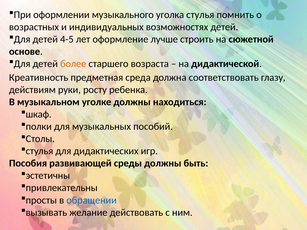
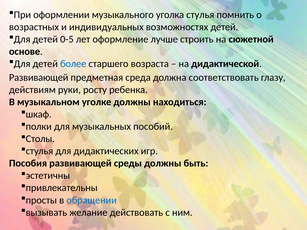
4-5: 4-5 -> 0-5
более colour: orange -> blue
Креативность at (39, 78): Креативность -> Развивающей
